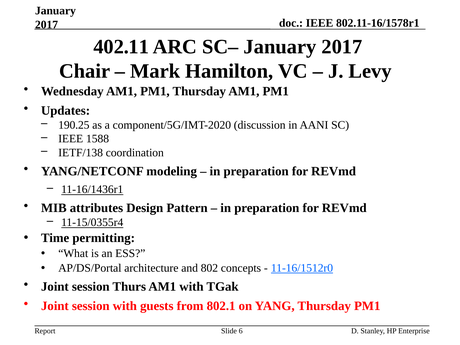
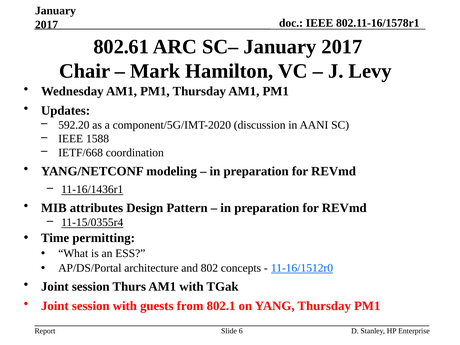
402.11: 402.11 -> 802.61
190.25: 190.25 -> 592.20
IETF/138: IETF/138 -> IETF/668
